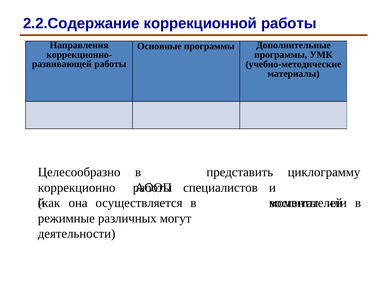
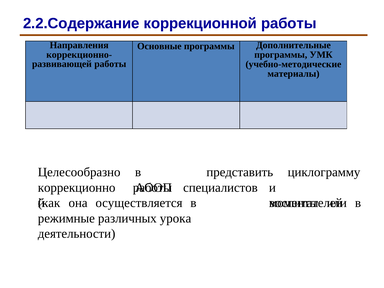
могут: могут -> урока
